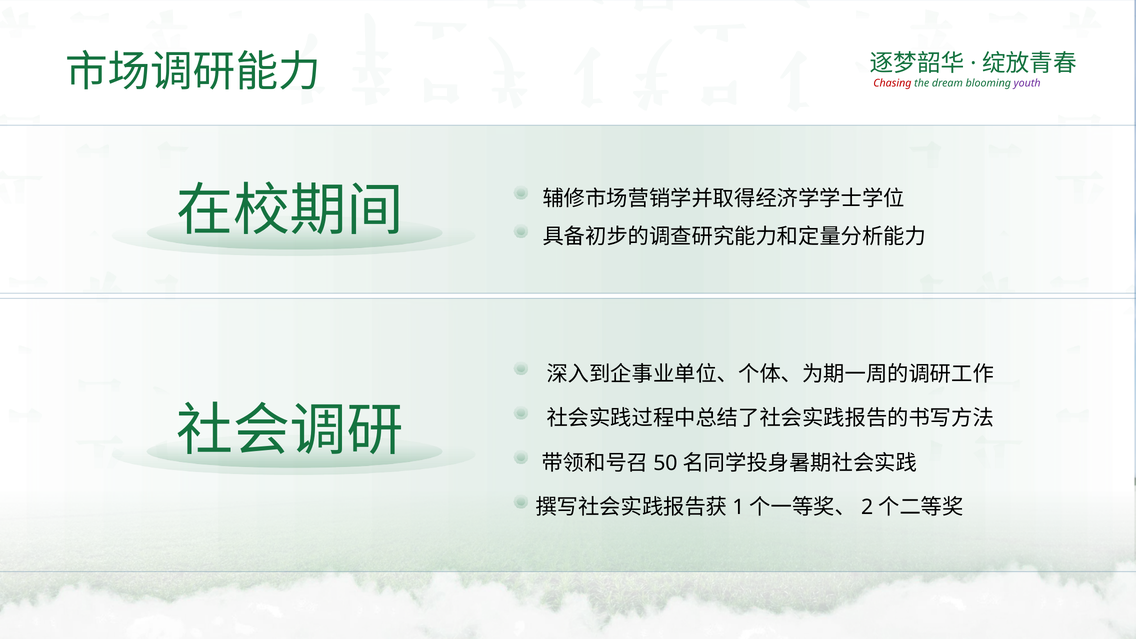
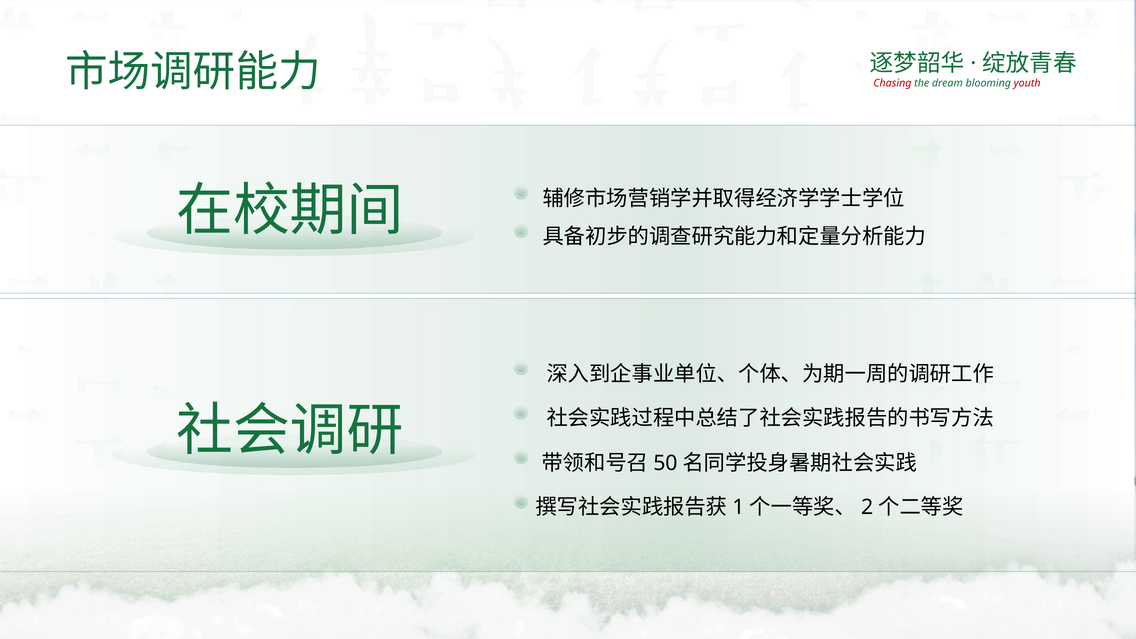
youth colour: purple -> red
